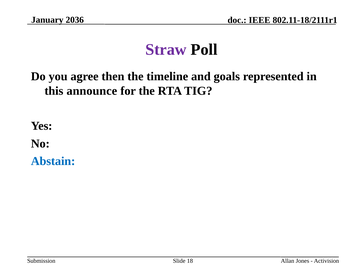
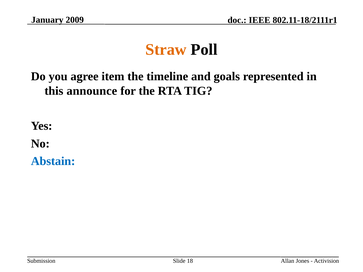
2036: 2036 -> 2009
Straw colour: purple -> orange
then: then -> item
